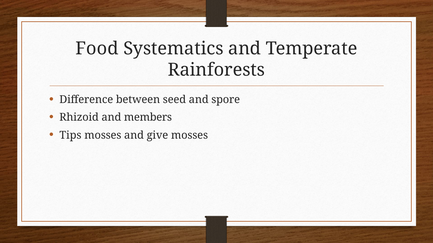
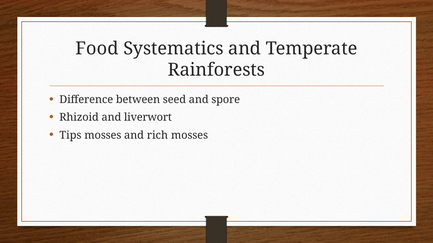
members: members -> liverwort
give: give -> rich
